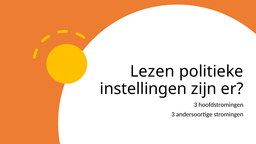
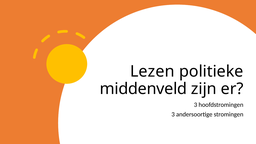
instellingen: instellingen -> middenveld
